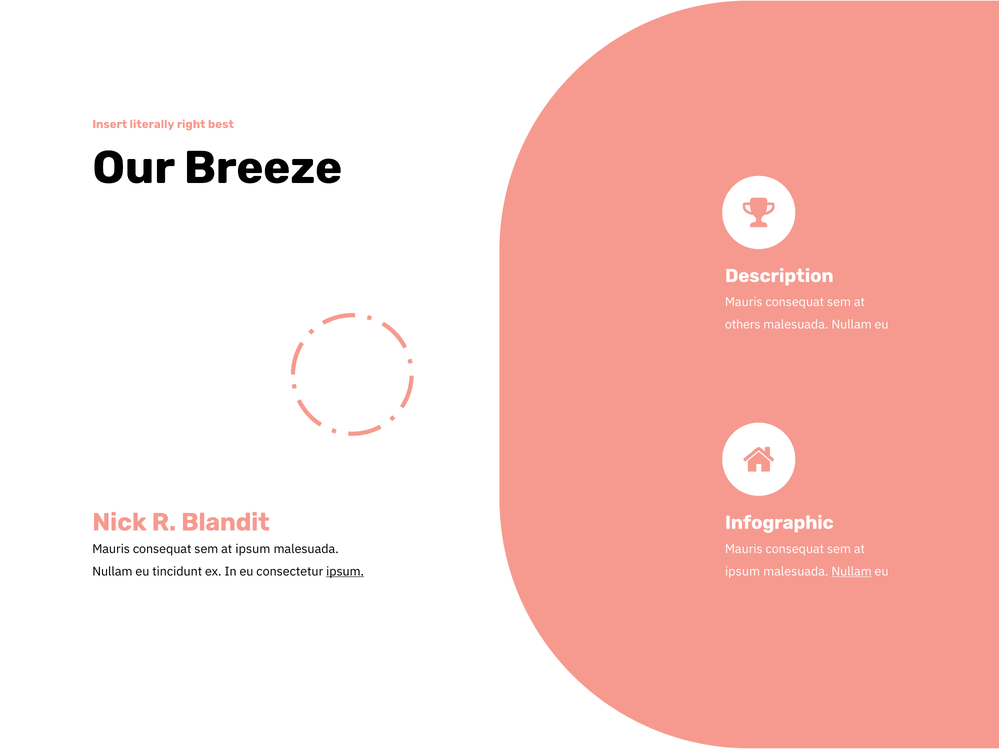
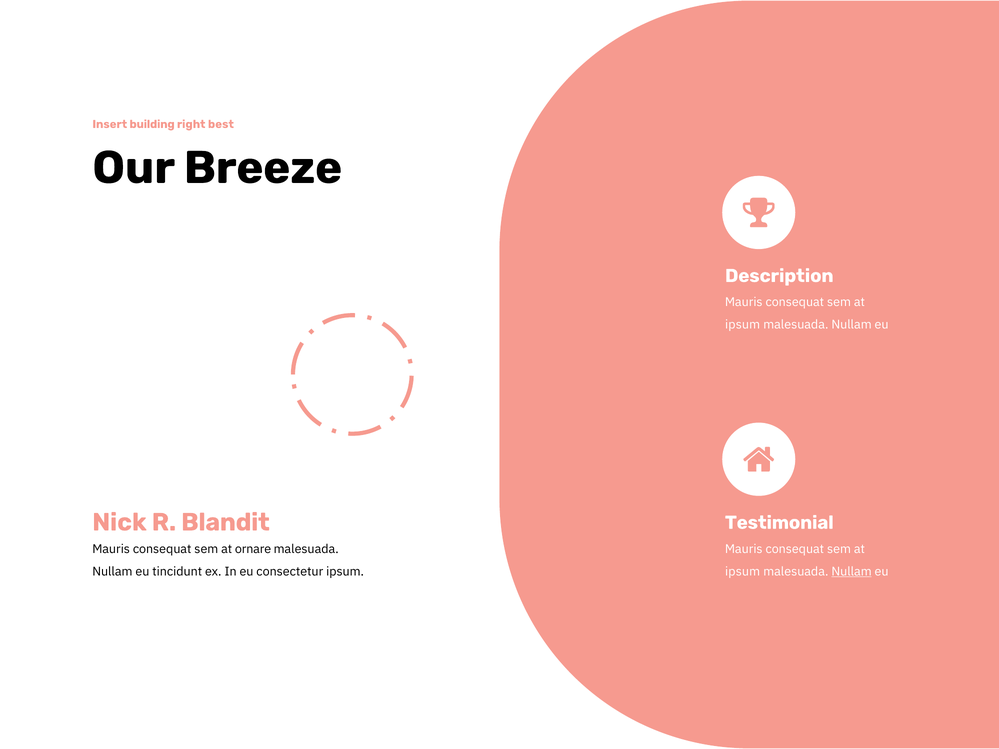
literally: literally -> building
others at (743, 325): others -> ipsum
Infographic: Infographic -> Testimonial
ipsum at (253, 549): ipsum -> ornare
ipsum at (345, 572) underline: present -> none
